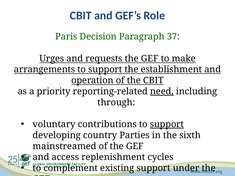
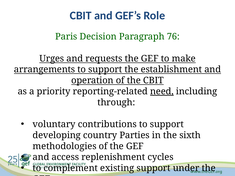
37: 37 -> 76
support at (167, 124) underline: present -> none
mainstreamed: mainstreamed -> methodologies
